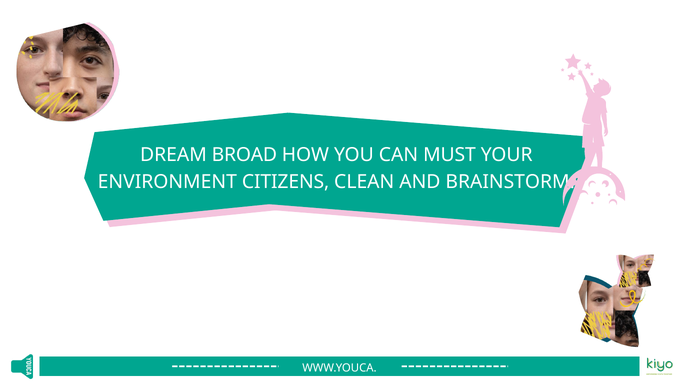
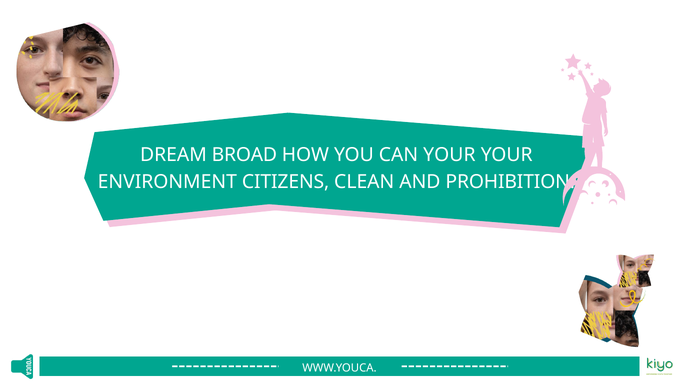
CAN MUST: MUST -> YOUR
BRAINSTORM: BRAINSTORM -> PROHIBITION
